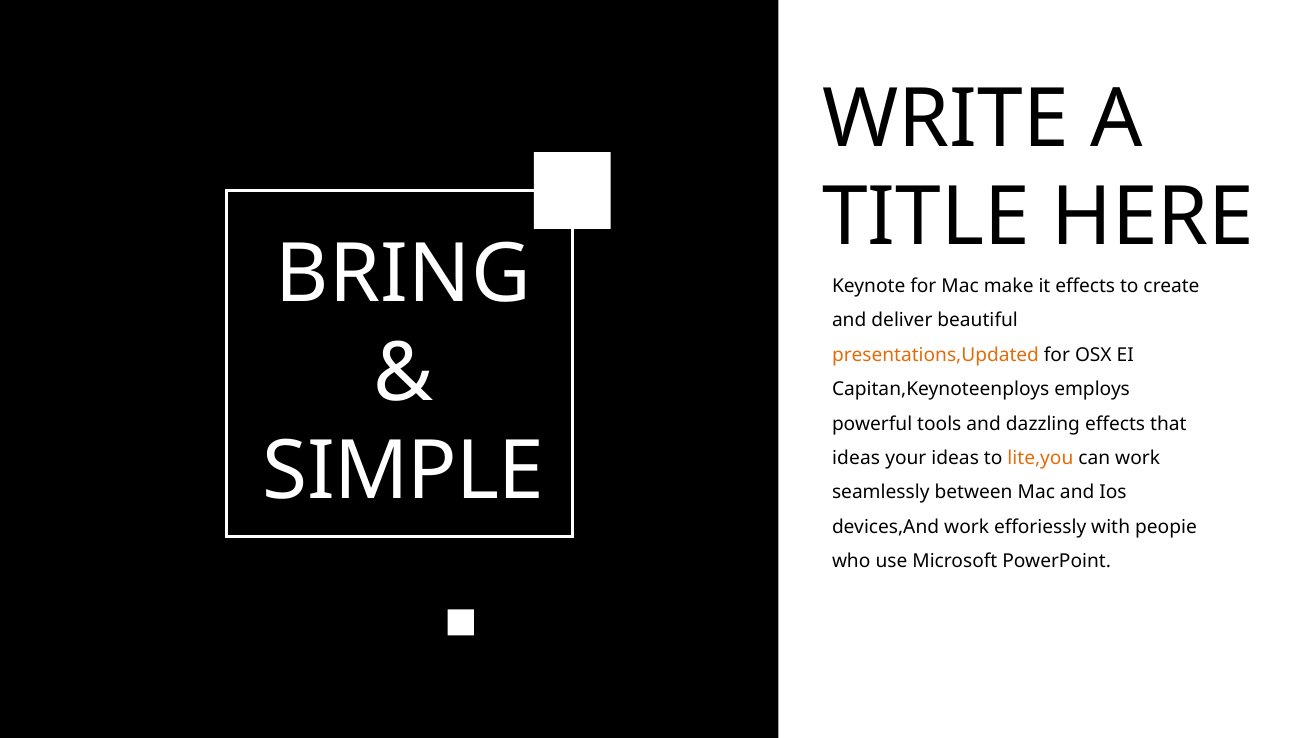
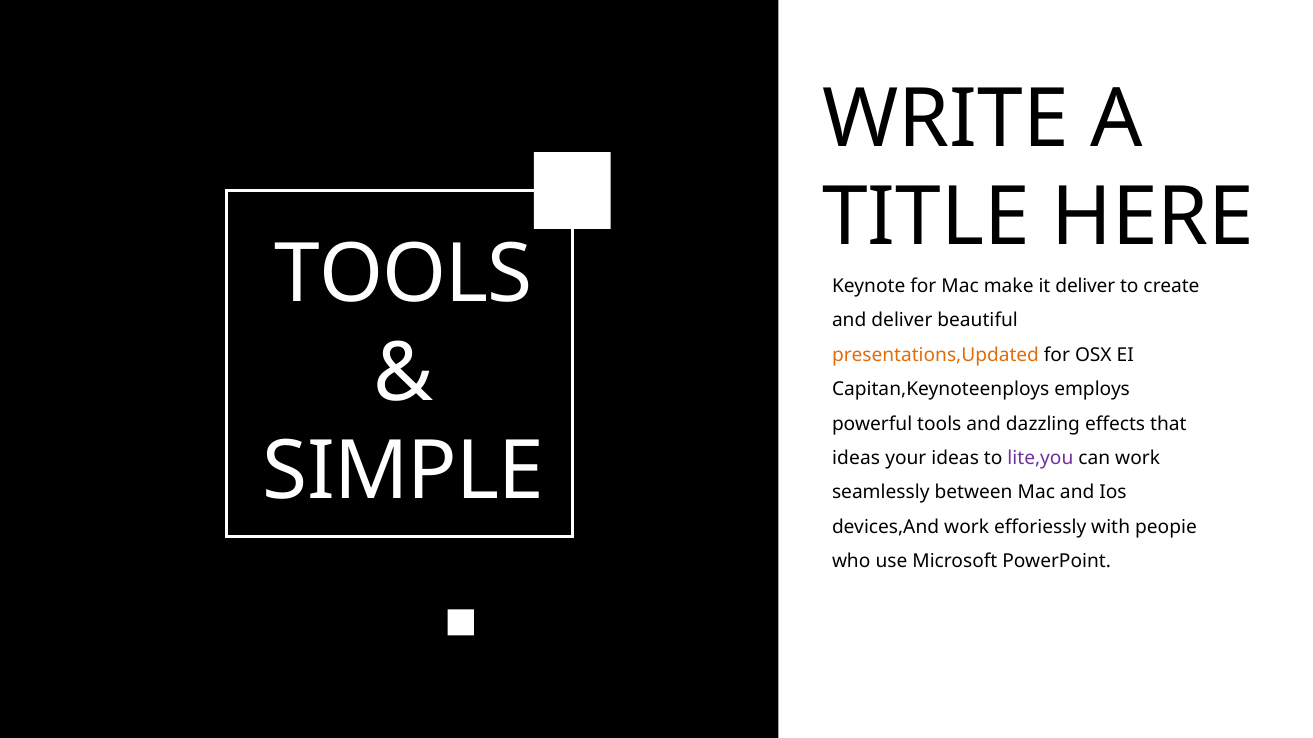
BRING at (403, 275): BRING -> TOOLS
it effects: effects -> deliver
lite,you colour: orange -> purple
